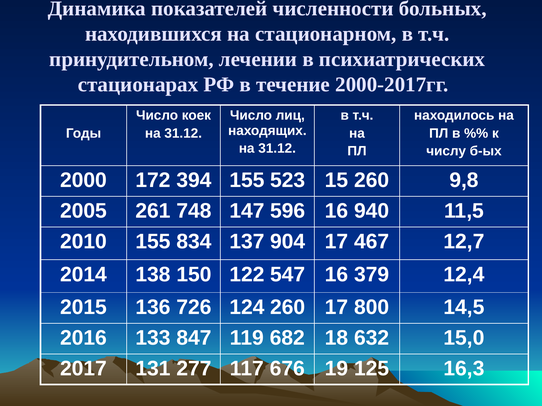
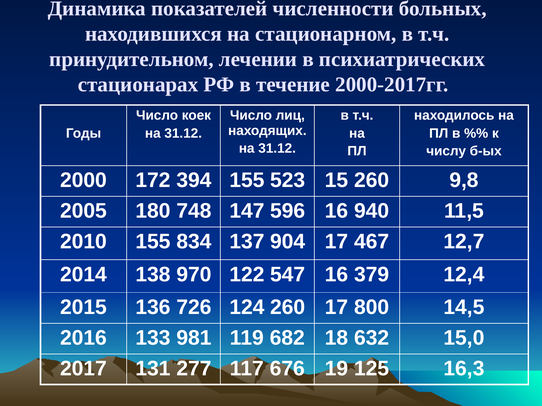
261: 261 -> 180
150: 150 -> 970
847: 847 -> 981
